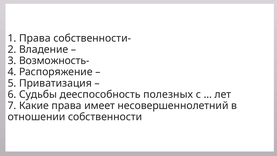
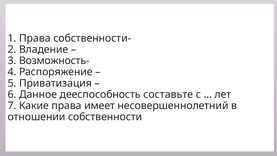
Судьбы: Судьбы -> Данное
полезных: полезных -> составьте
